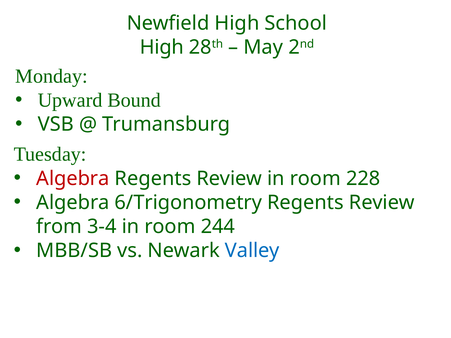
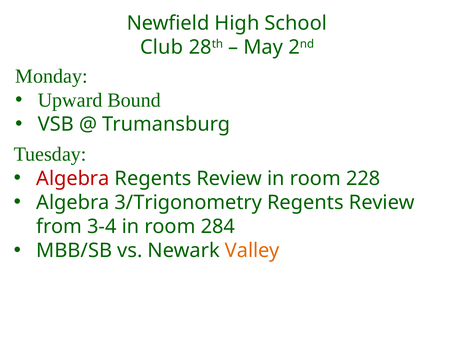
High at (162, 47): High -> Club
6/Trigonometry: 6/Trigonometry -> 3/Trigonometry
244: 244 -> 284
Valley colour: blue -> orange
